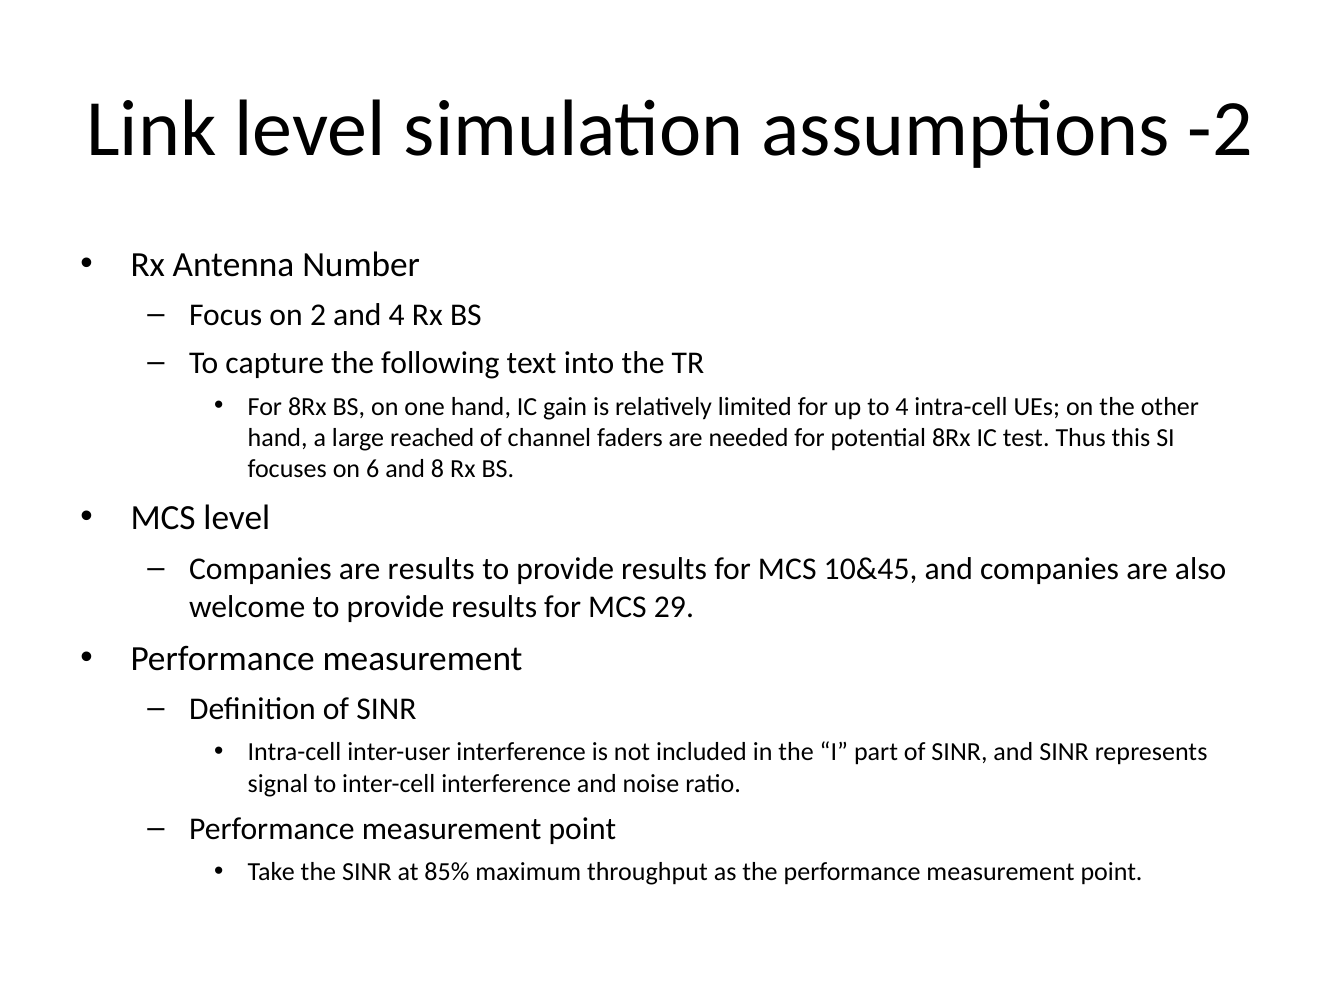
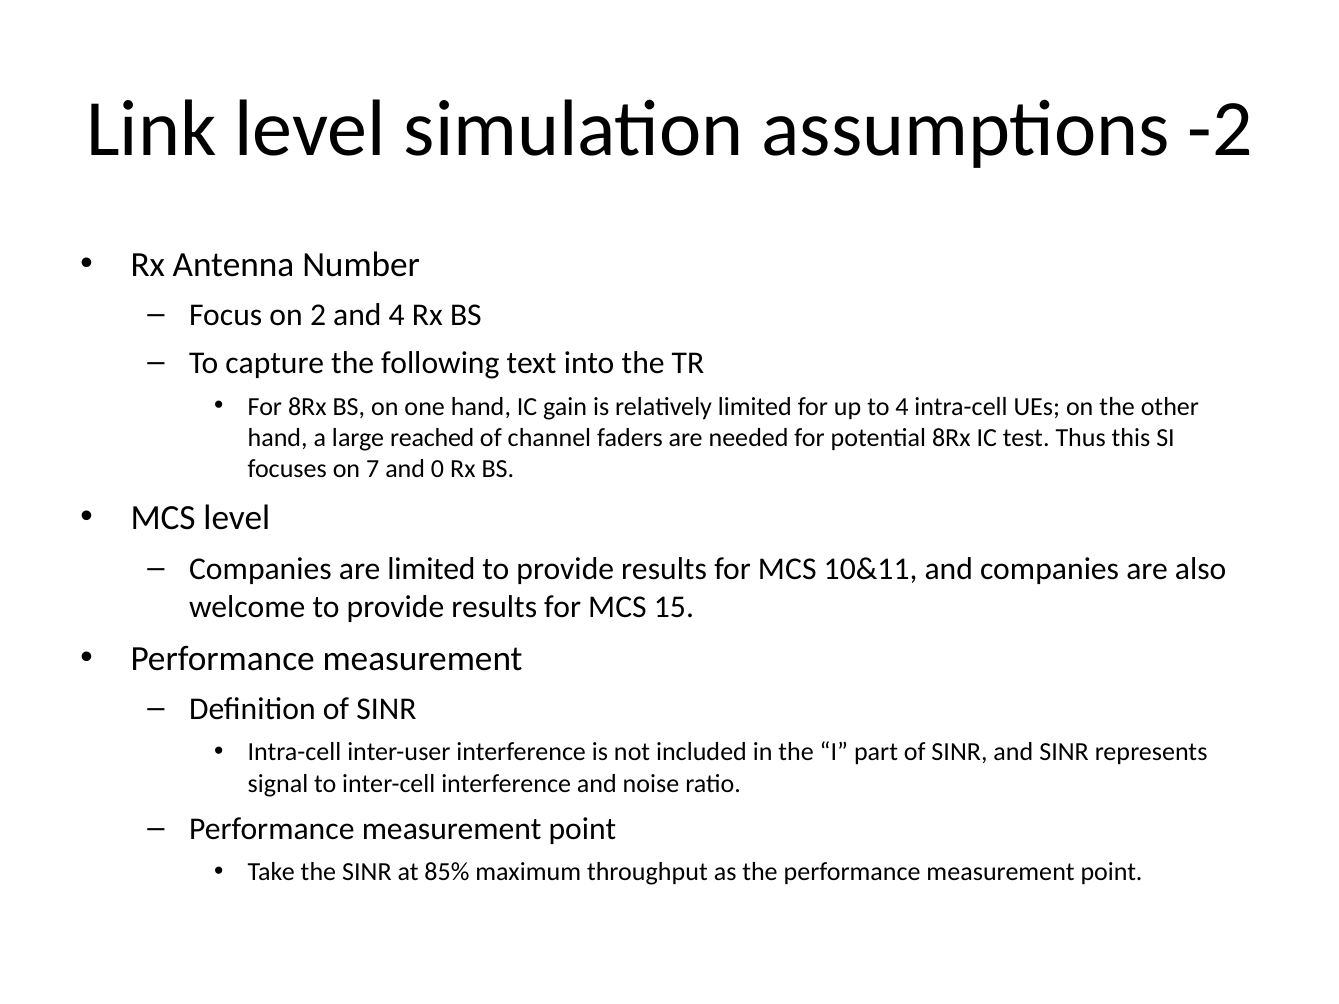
6: 6 -> 7
8: 8 -> 0
are results: results -> limited
10&45: 10&45 -> 10&11
29: 29 -> 15
